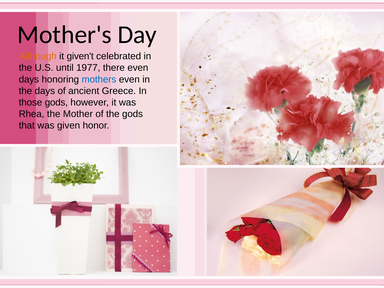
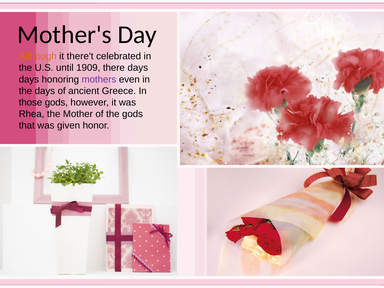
given't: given't -> there't
1977: 1977 -> 1909
there even: even -> days
mothers colour: blue -> purple
